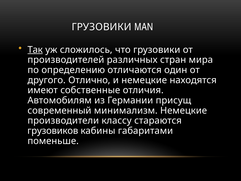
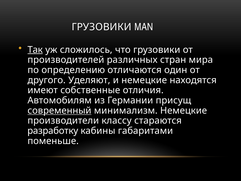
Отлично: Отлично -> Уделяют
современный underline: none -> present
грузовиков: грузовиков -> разработку
